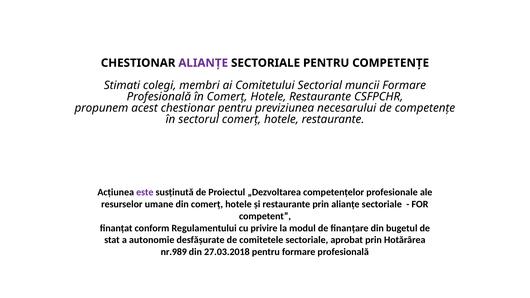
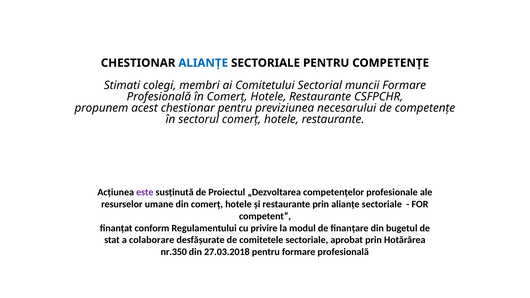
ALIANȚE at (203, 63) colour: purple -> blue
autonomie: autonomie -> colaborare
nr.989: nr.989 -> nr.350
